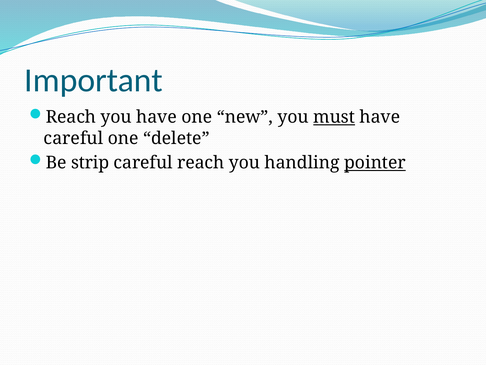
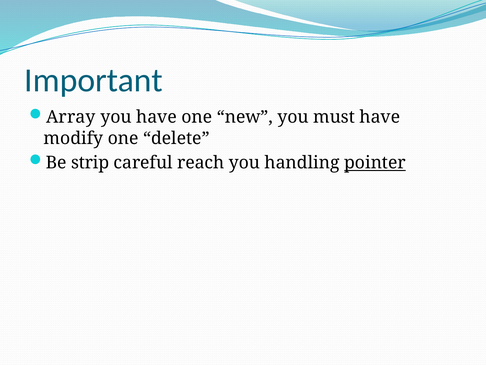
Reach at (71, 117): Reach -> Array
must underline: present -> none
careful at (73, 138): careful -> modify
